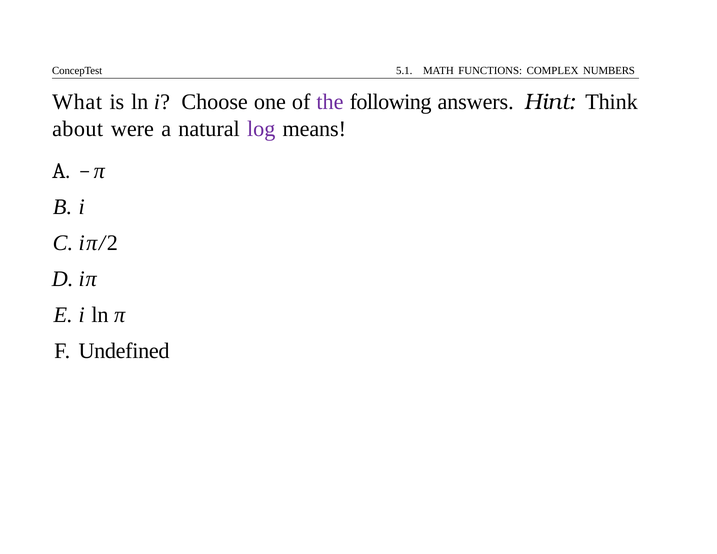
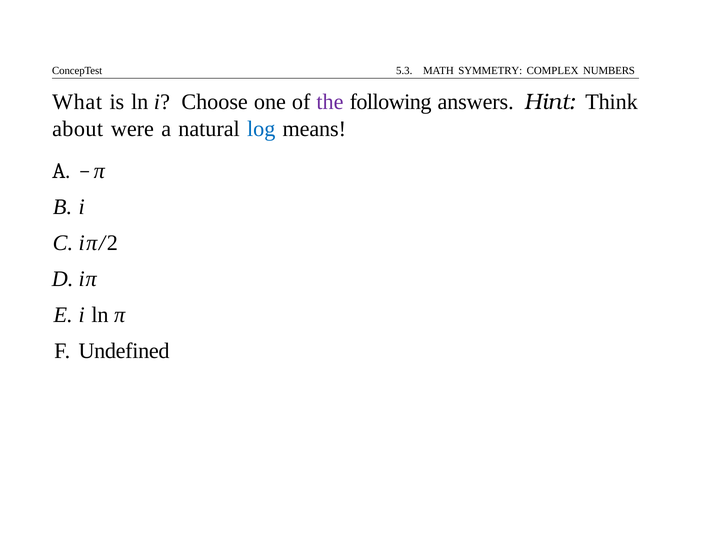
5.1: 5.1 -> 5.3
FUNCTIONS: FUNCTIONS -> SYMMETRY
log colour: purple -> blue
